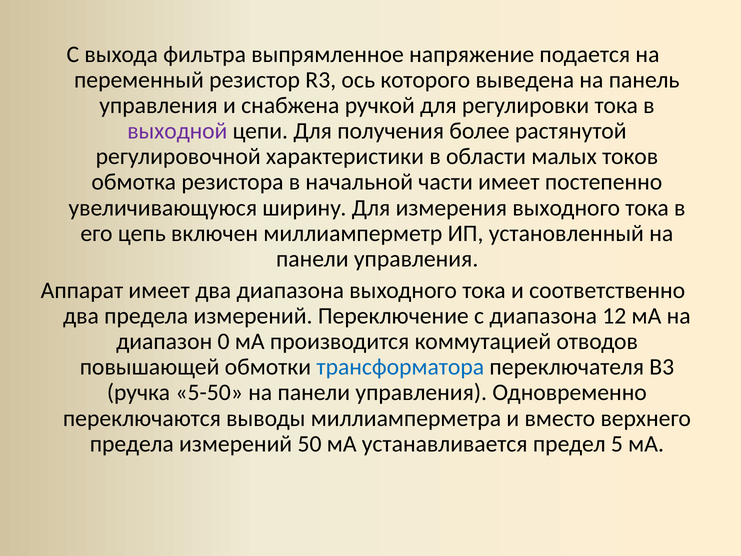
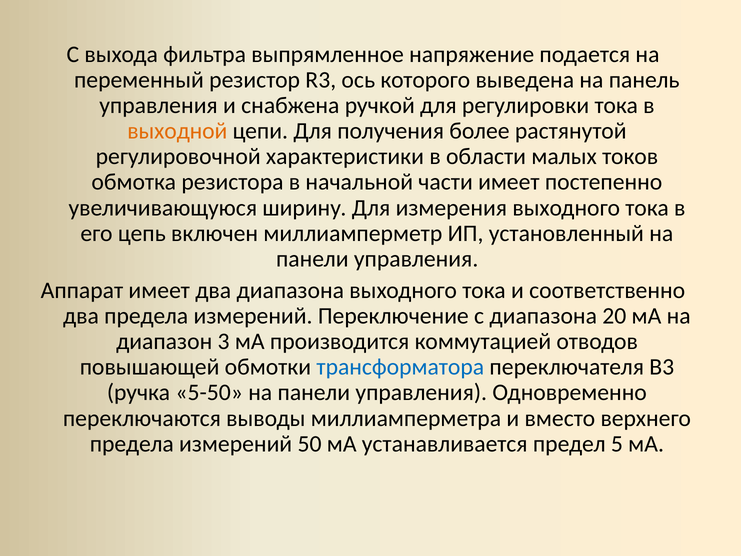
выходной colour: purple -> orange
12: 12 -> 20
0: 0 -> 3
